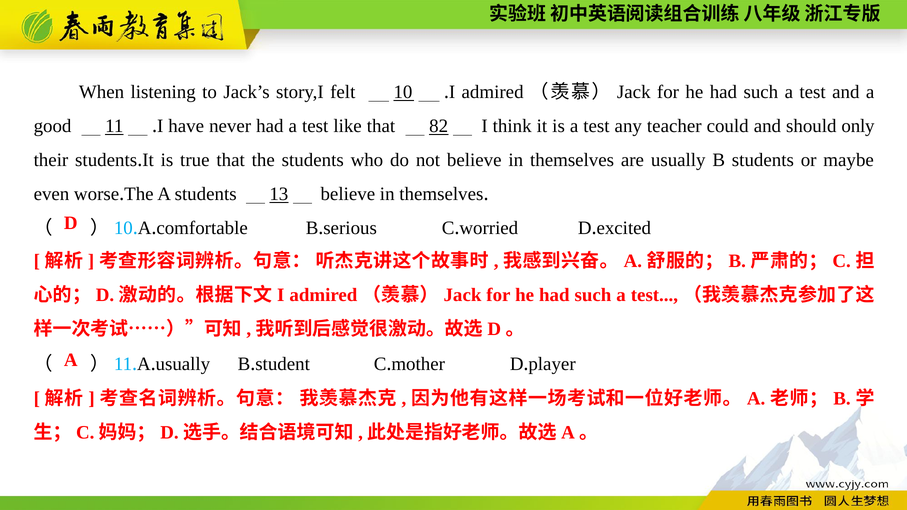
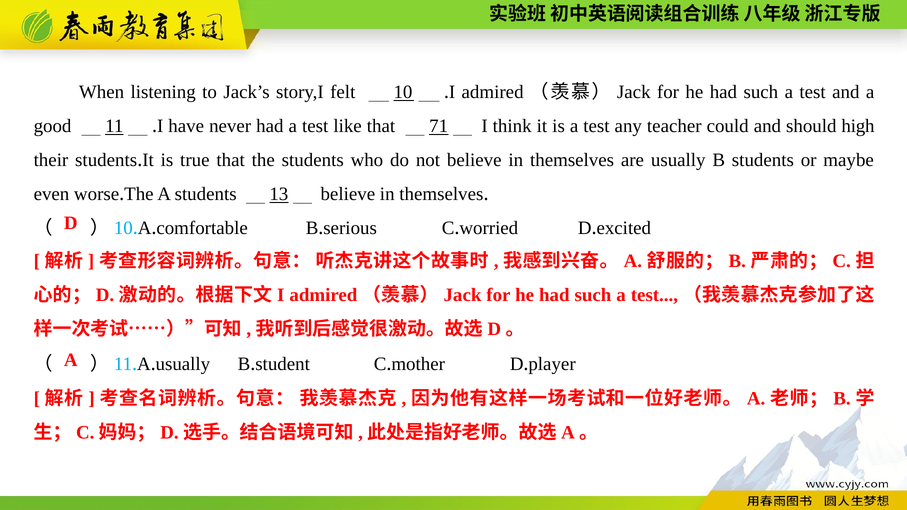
82: 82 -> 71
only: only -> high
